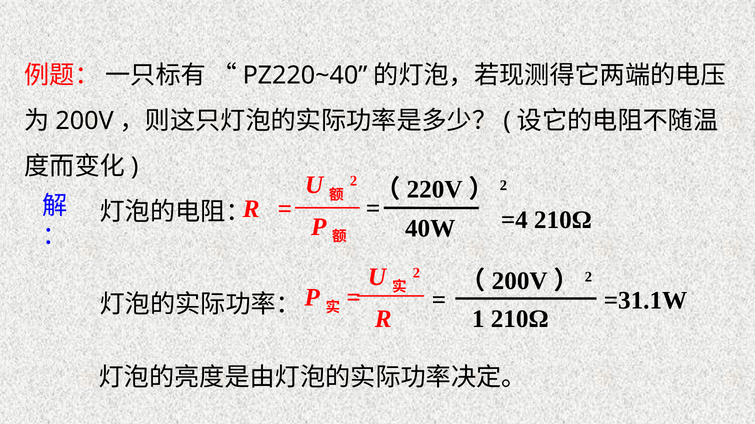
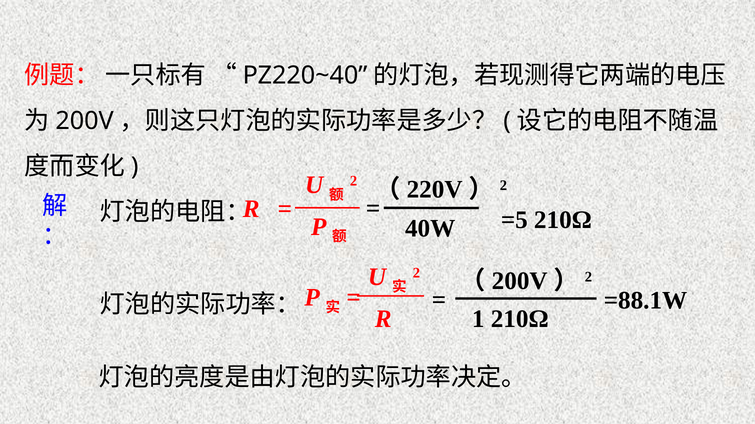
=4: =4 -> =5
=31.1W: =31.1W -> =88.1W
